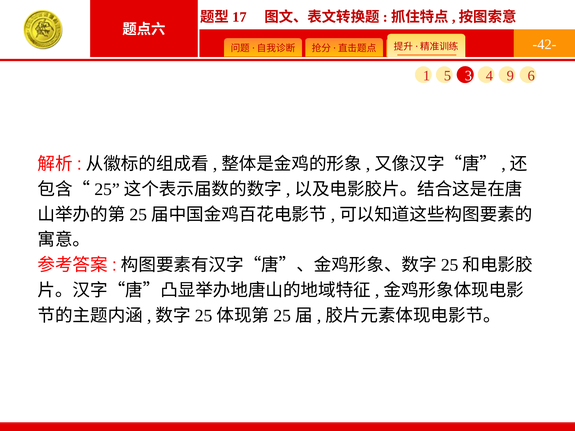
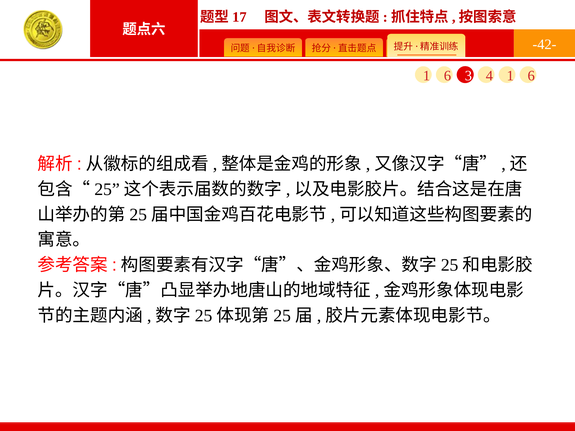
5 at (447, 76): 5 -> 6
4 9: 9 -> 1
